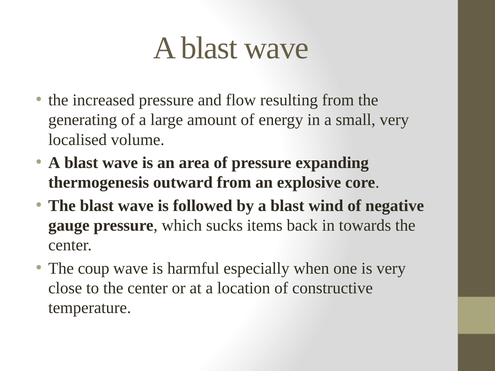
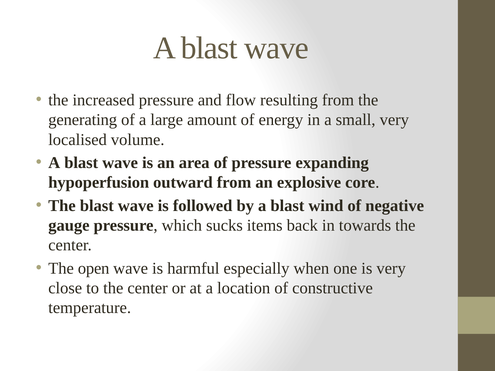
thermogenesis: thermogenesis -> hypoperfusion
coup: coup -> open
